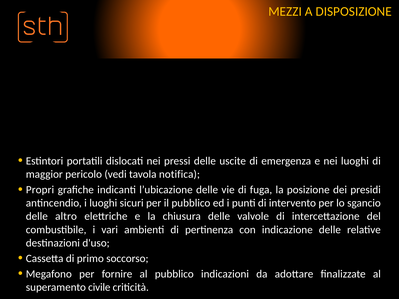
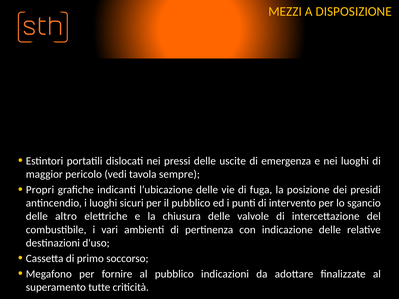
notifica: notifica -> sempre
civile: civile -> tutte
